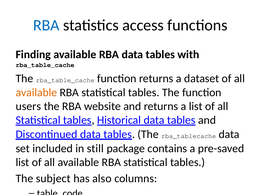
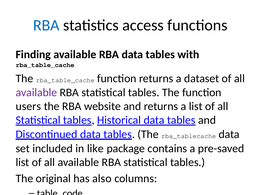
available at (36, 93) colour: orange -> purple
still: still -> like
The subject: subject -> original
